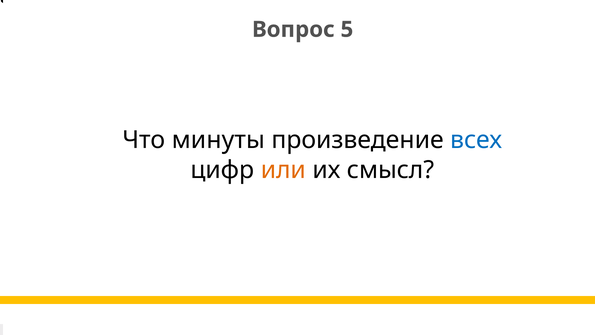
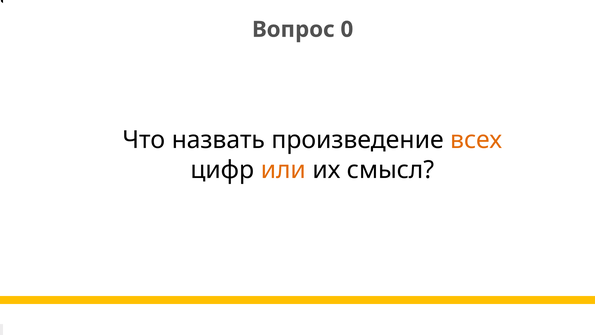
5: 5 -> 0
минуты: минуты -> назвать
всех colour: blue -> orange
